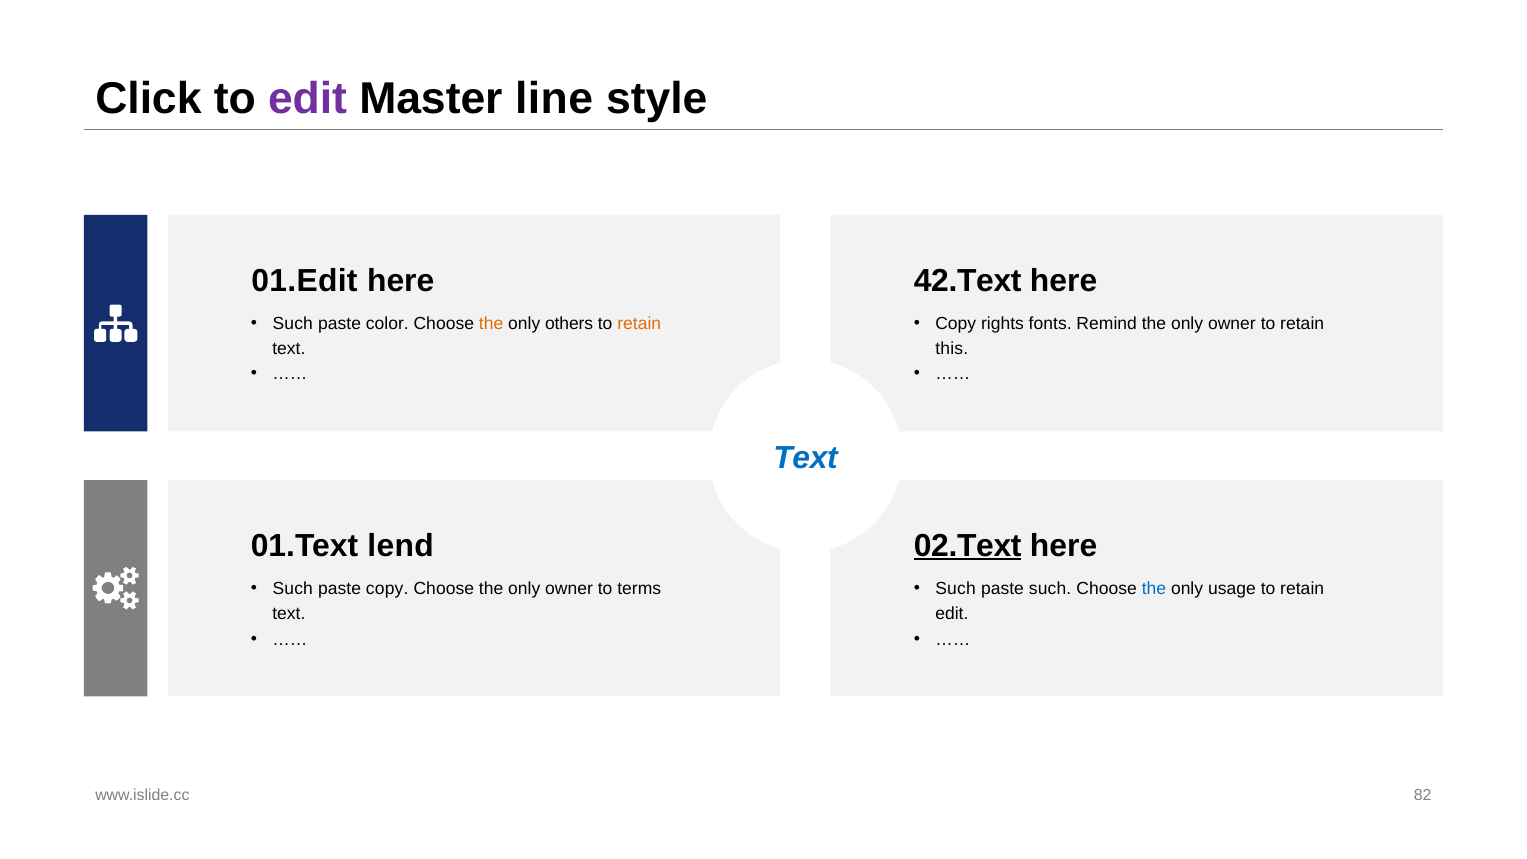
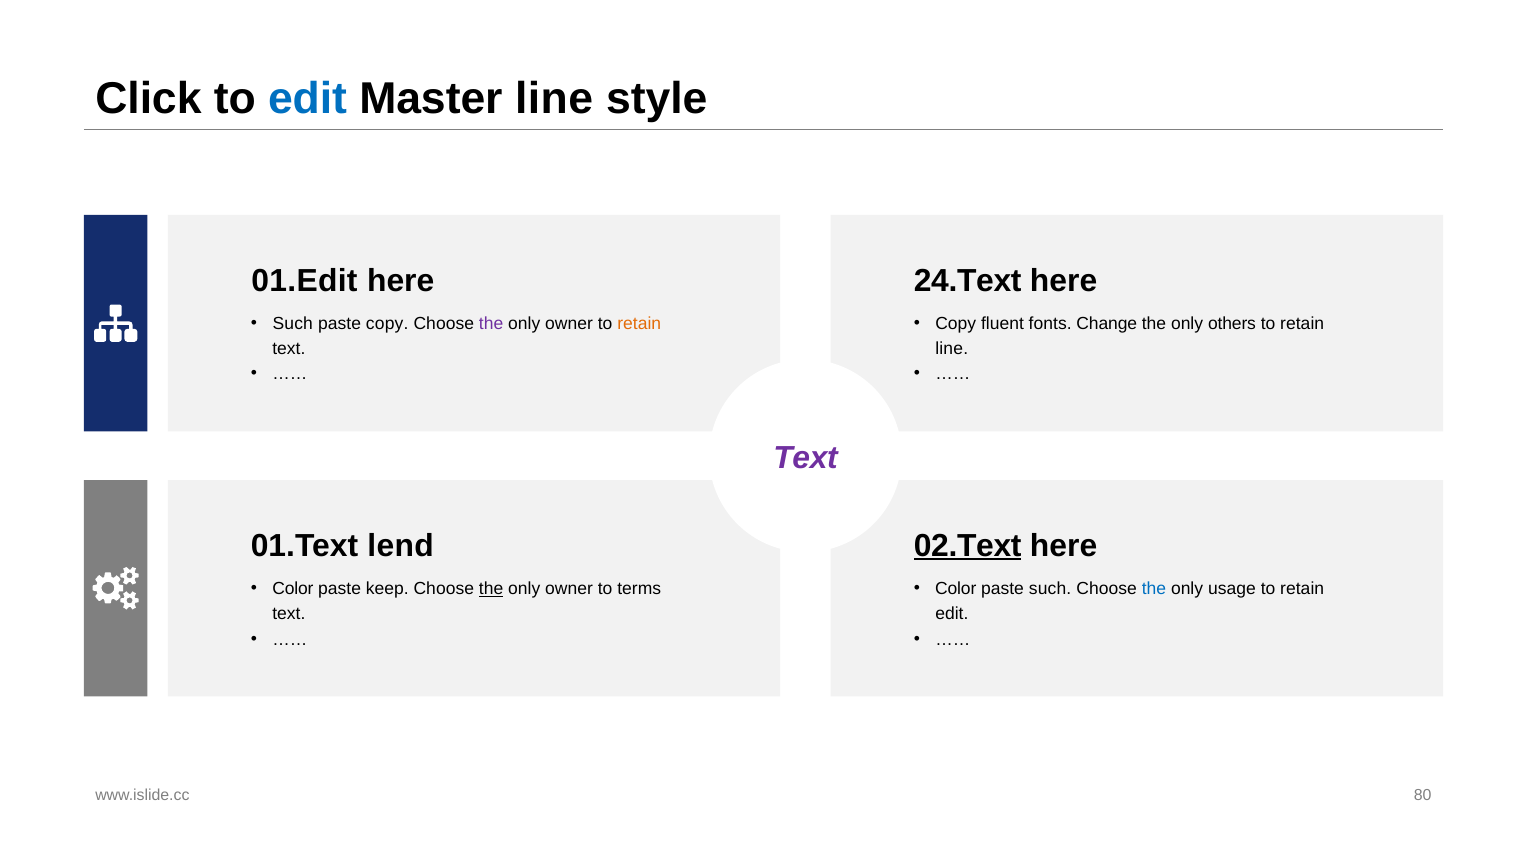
edit at (308, 99) colour: purple -> blue
42.Text: 42.Text -> 24.Text
paste color: color -> copy
the at (491, 324) colour: orange -> purple
others at (569, 324): others -> owner
rights: rights -> fluent
Remind: Remind -> Change
owner at (1232, 324): owner -> others
this at (952, 349): this -> line
Text at (806, 458) colour: blue -> purple
Such at (293, 589): Such -> Color
paste copy: copy -> keep
the at (491, 589) underline: none -> present
Such at (956, 589): Such -> Color
82: 82 -> 80
